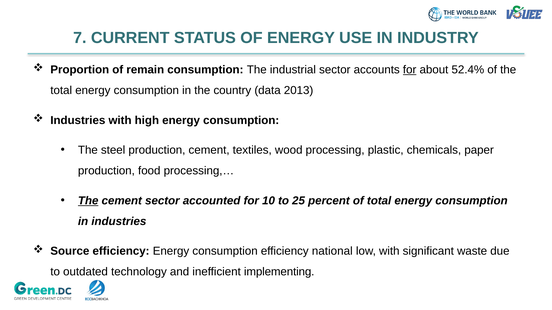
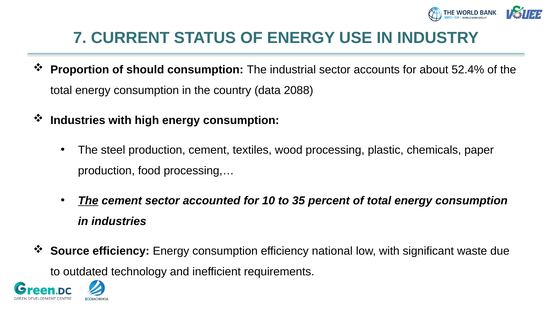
remain: remain -> should
for at (410, 70) underline: present -> none
2013: 2013 -> 2088
25: 25 -> 35
implementing: implementing -> requirements
